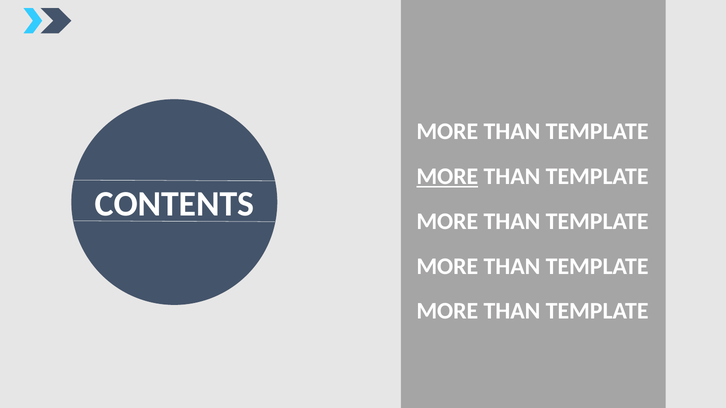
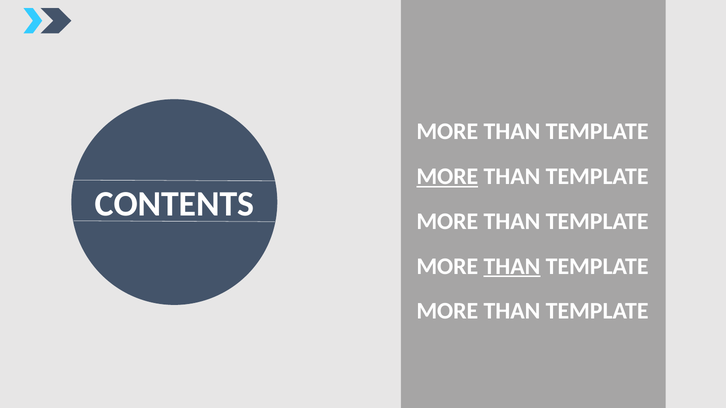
THAN at (512, 266) underline: none -> present
